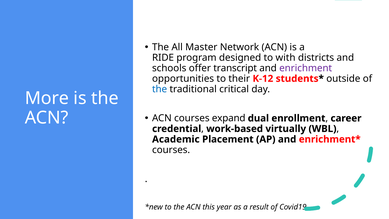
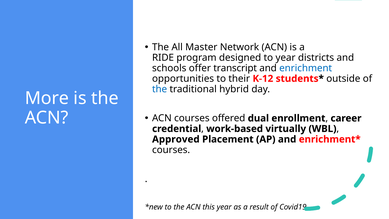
to with: with -> year
enrichment colour: purple -> blue
critical: critical -> hybrid
expand: expand -> offered
Academic: Academic -> Approved
